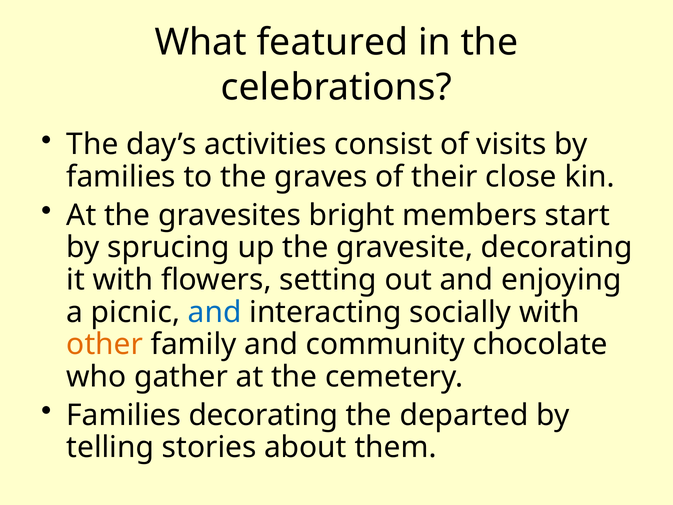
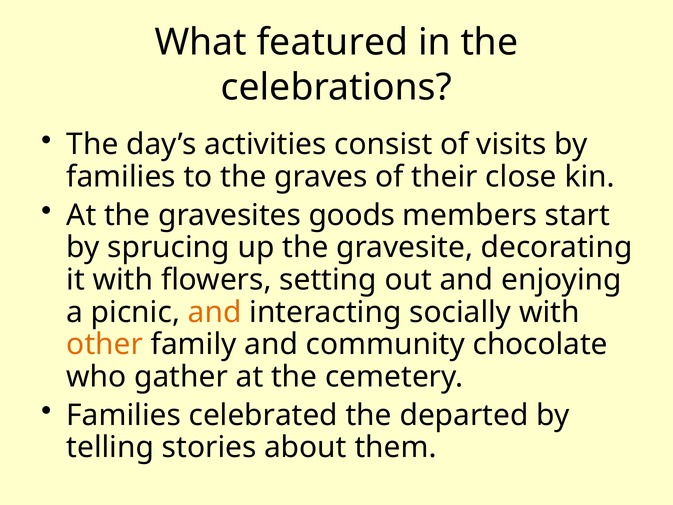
bright: bright -> goods
and at (215, 312) colour: blue -> orange
Families decorating: decorating -> celebrated
